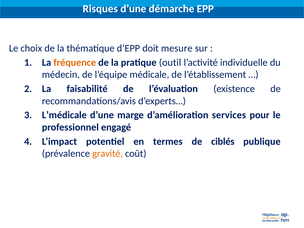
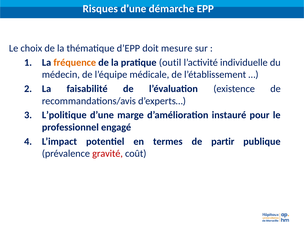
L’médicale: L’médicale -> L’politique
services: services -> instauré
ciblés: ciblés -> partir
gravité colour: orange -> red
